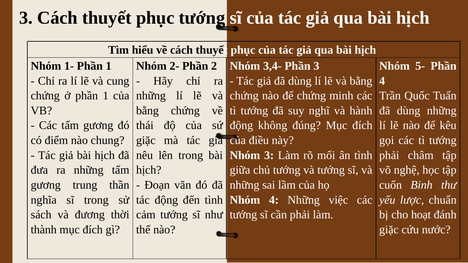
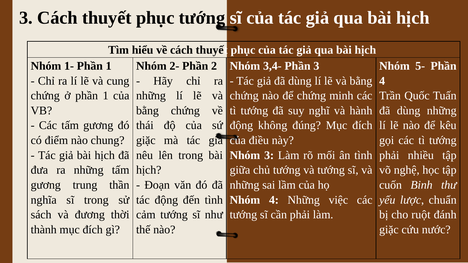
châm: châm -> nhiều
hoạt: hoạt -> ruột
